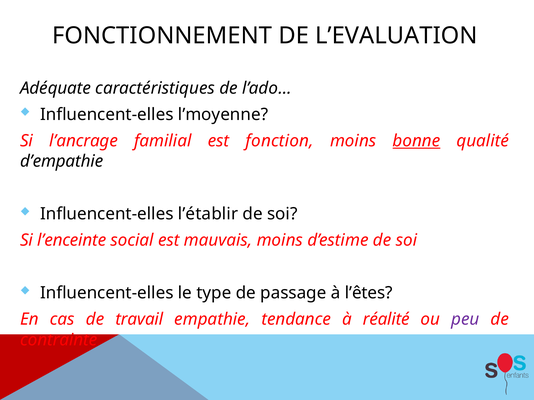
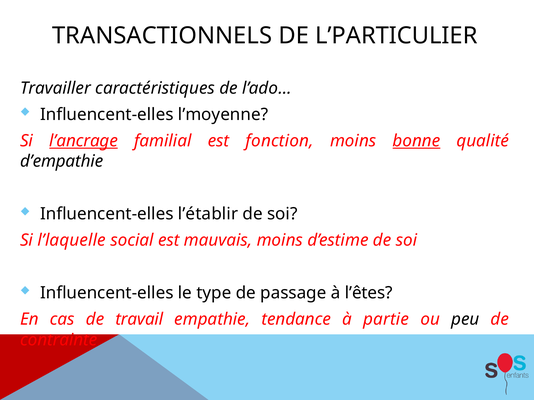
FONCTIONNEMENT: FONCTIONNEMENT -> TRANSACTIONNELS
L’EVALUATION: L’EVALUATION -> L’PARTICULIER
Adéquate: Adéquate -> Travailler
l’ancrage underline: none -> present
l’enceinte: l’enceinte -> l’laquelle
réalité: réalité -> partie
peu colour: purple -> black
